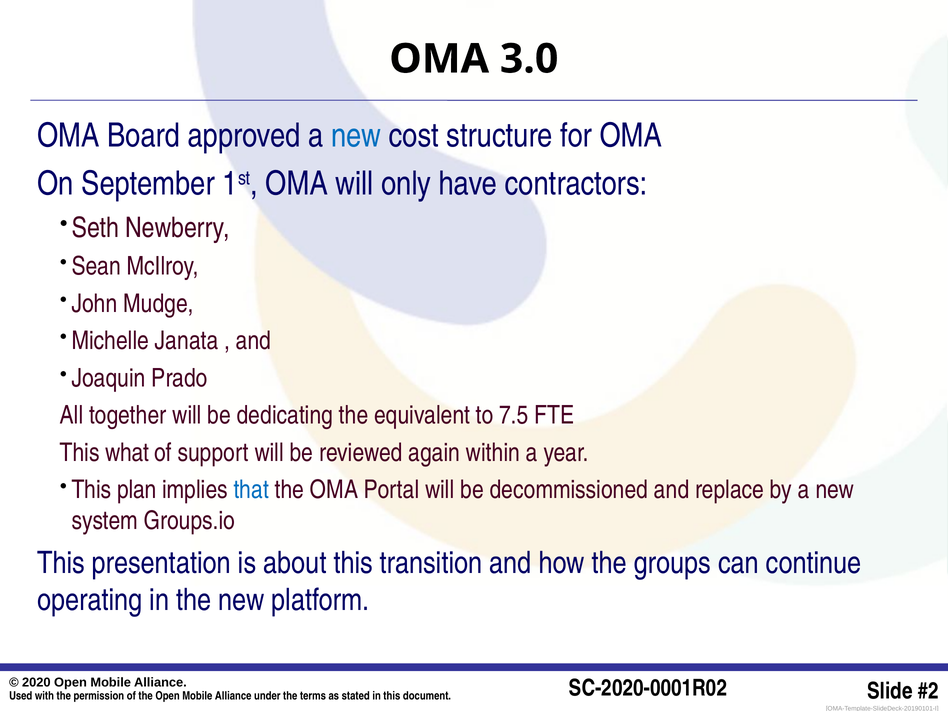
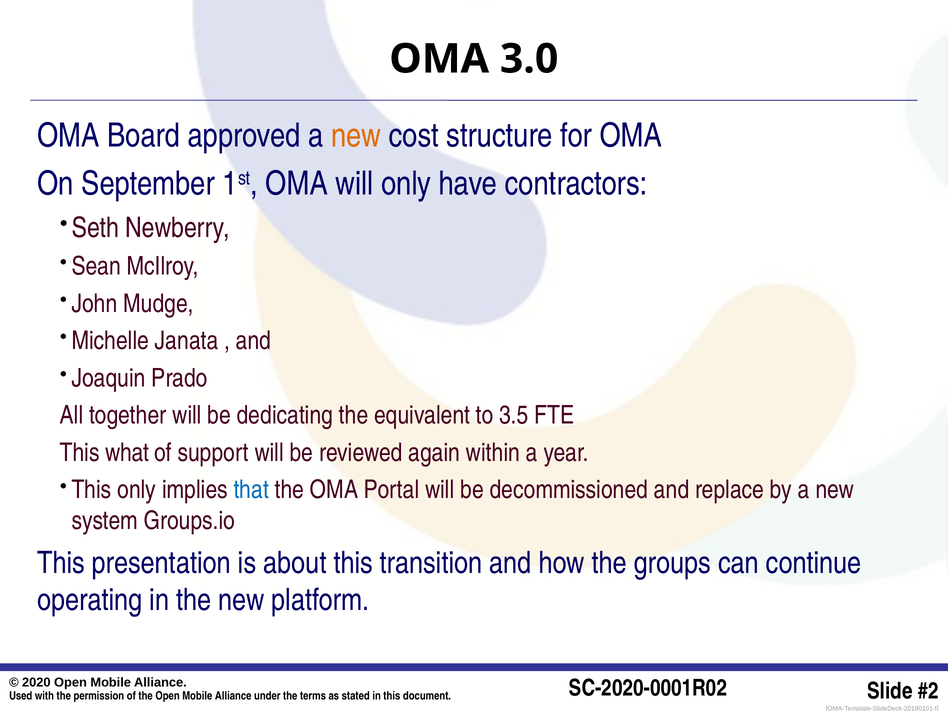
new at (356, 136) colour: blue -> orange
7.5: 7.5 -> 3.5
This plan: plan -> only
